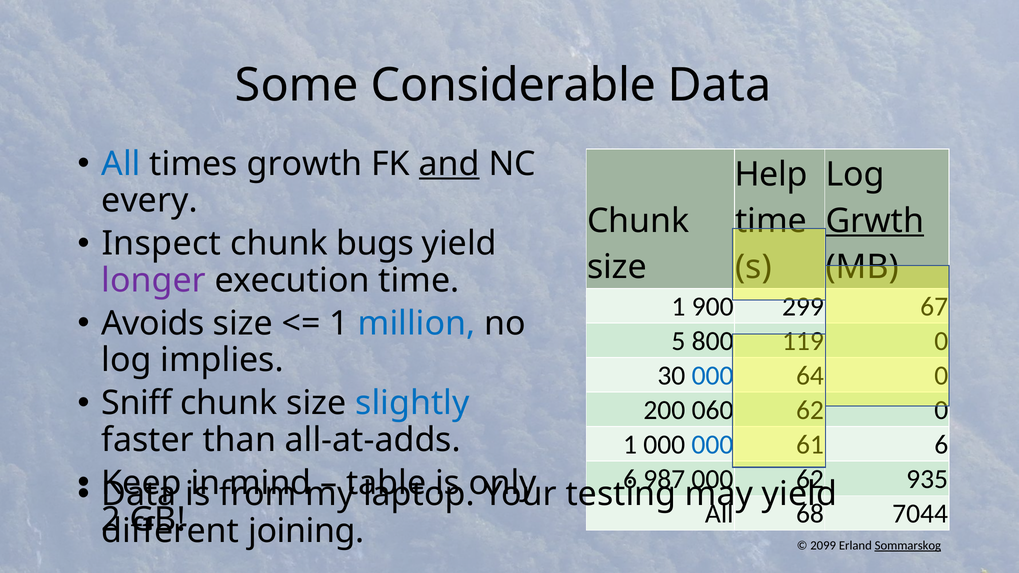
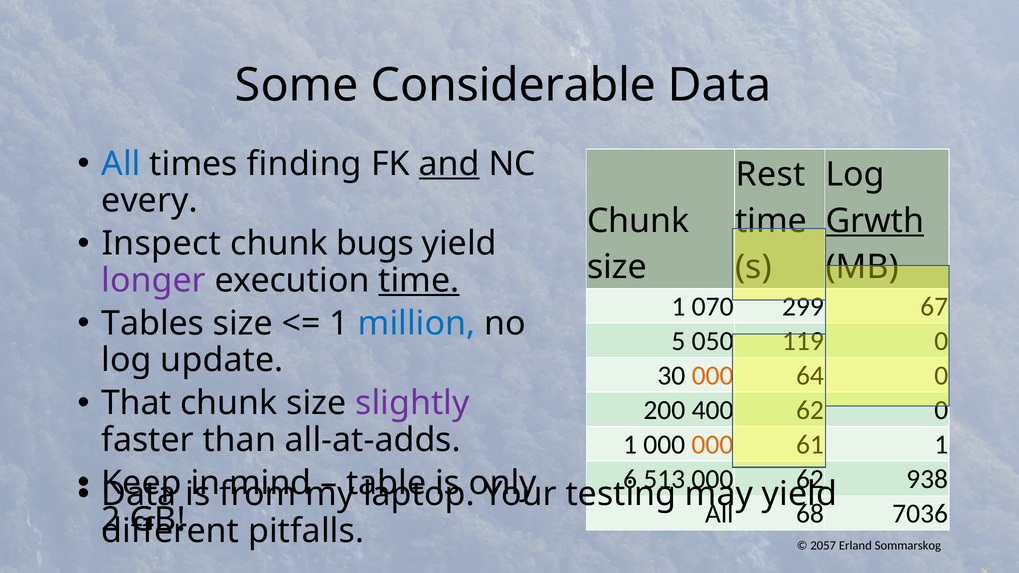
growth: growth -> finding
Help: Help -> Rest
time at (419, 280) underline: none -> present
900: 900 -> 070
Avoids: Avoids -> Tables
800: 800 -> 050
implies: implies -> update
000 at (713, 376) colour: blue -> orange
Sniff: Sniff -> That
slightly colour: blue -> purple
060: 060 -> 400
000 at (712, 445) colour: blue -> orange
6 at (941, 445): 6 -> 1
987: 987 -> 513
935: 935 -> 938
7044: 7044 -> 7036
joining: joining -> pitfalls
2099: 2099 -> 2057
Sommarskog underline: present -> none
